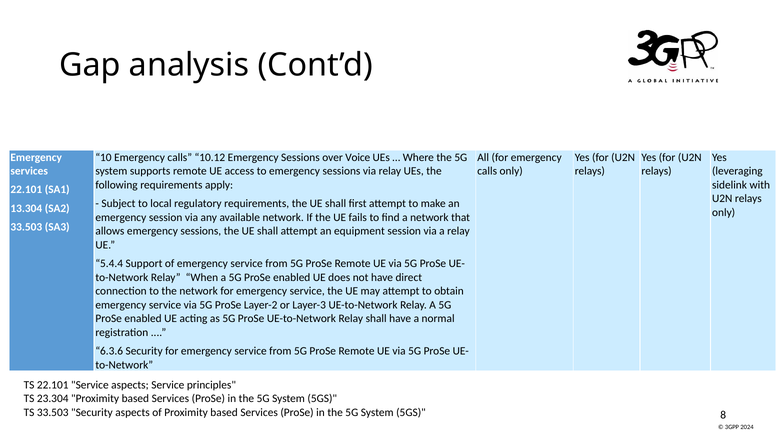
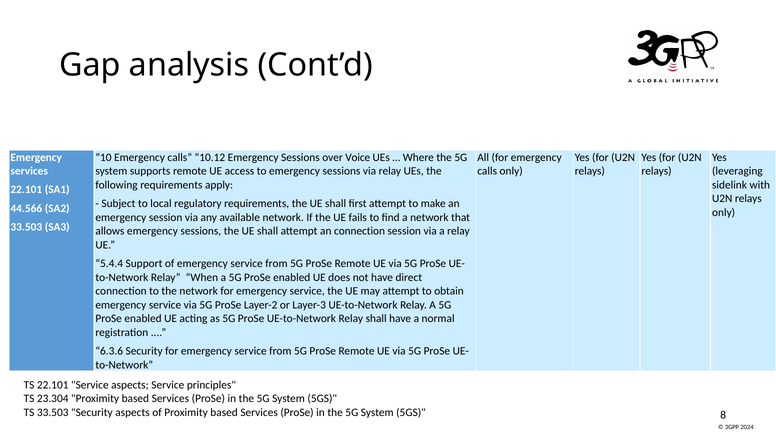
13.304: 13.304 -> 44.566
an equipment: equipment -> connection
